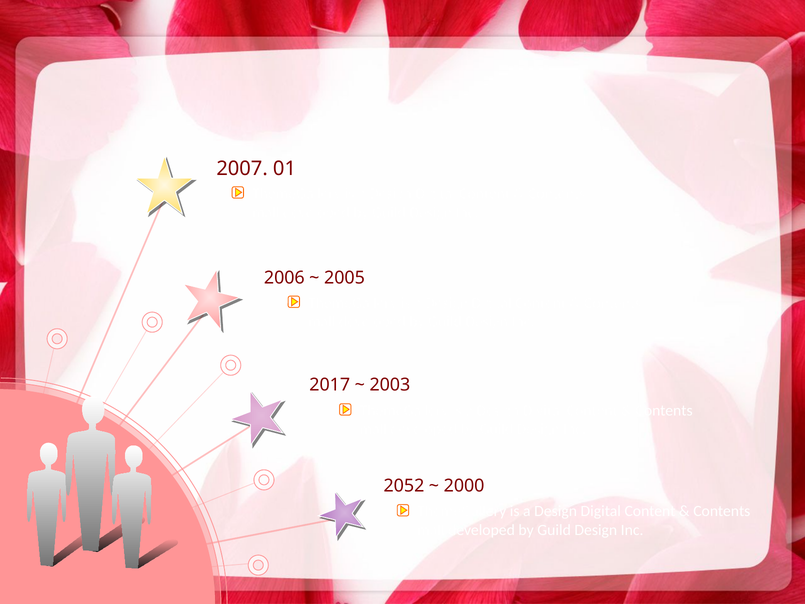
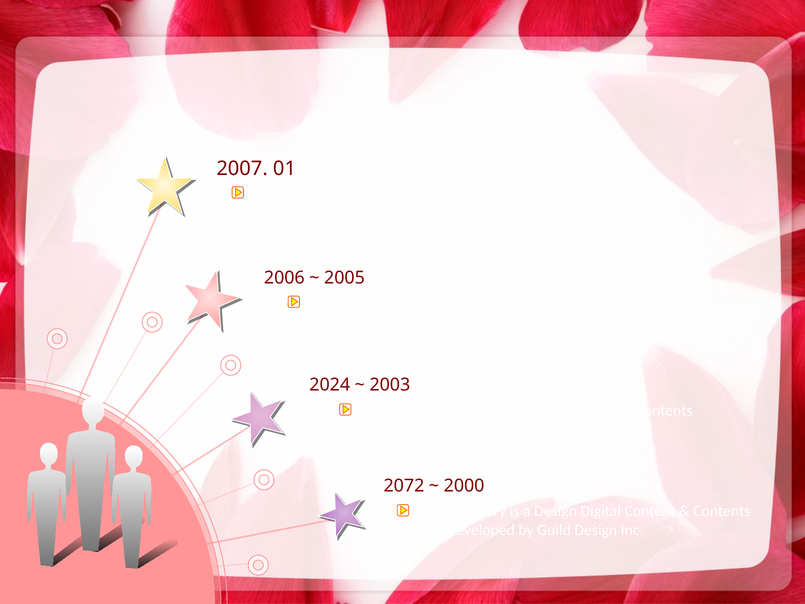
2017: 2017 -> 2024
2052: 2052 -> 2072
